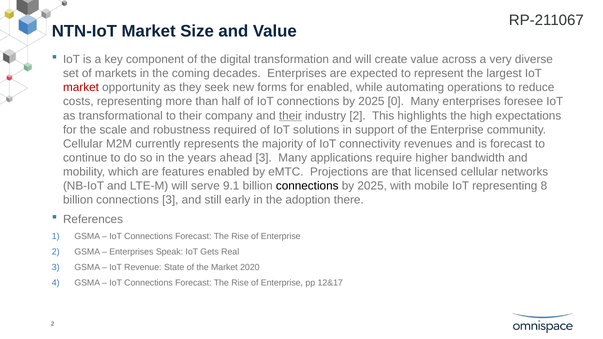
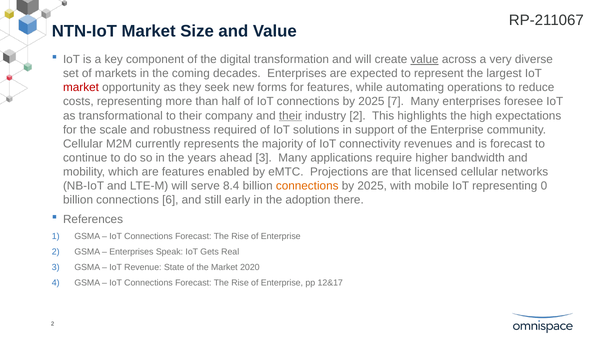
value at (425, 59) underline: none -> present
for enabled: enabled -> features
0: 0 -> 7
9.1: 9.1 -> 8.4
connections at (307, 186) colour: black -> orange
8: 8 -> 0
connections 3: 3 -> 6
